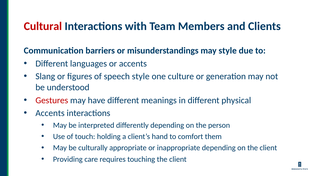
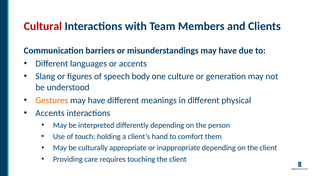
misunderstandings may style: style -> have
speech style: style -> body
Gestures colour: red -> orange
